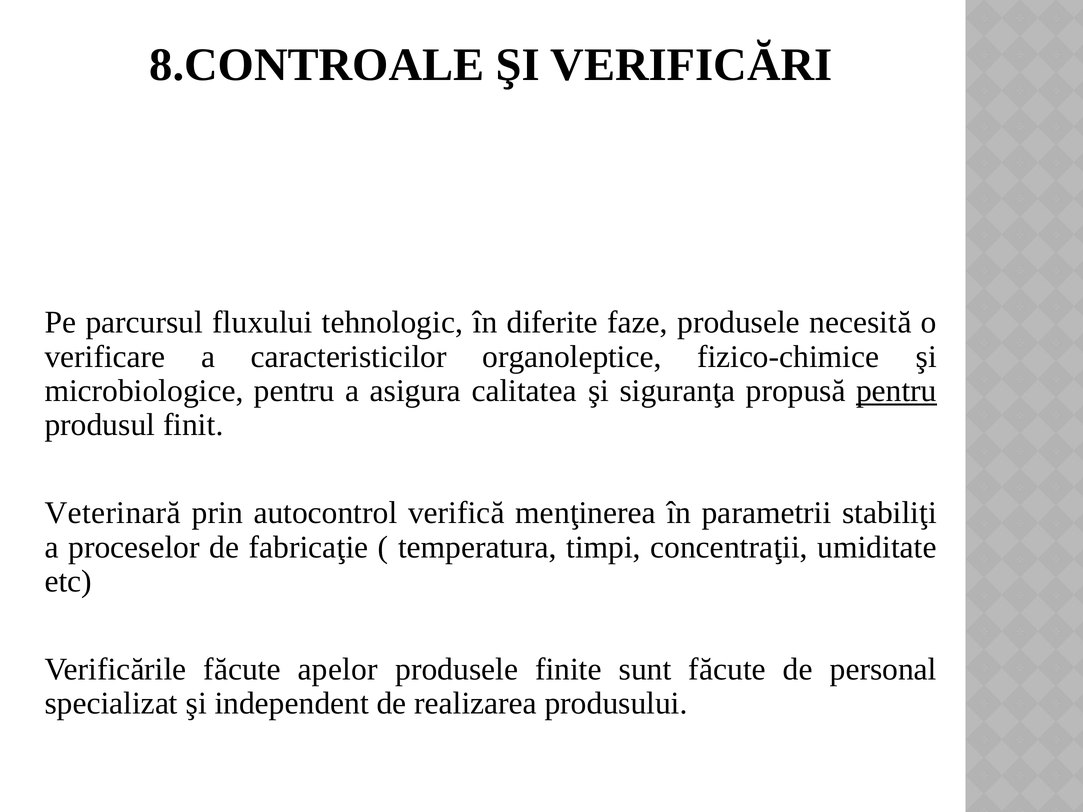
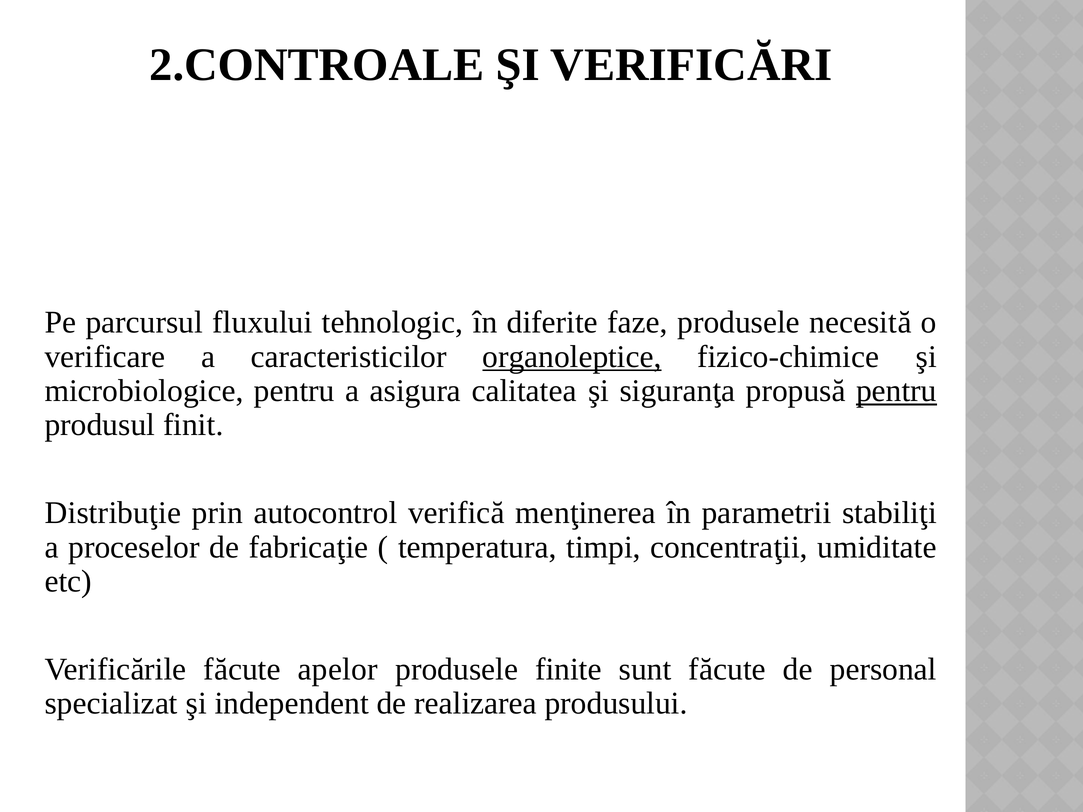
8.CONTROALE: 8.CONTROALE -> 2.CONTROALE
organoleptice underline: none -> present
Veterinară: Veterinară -> Distribuţie
